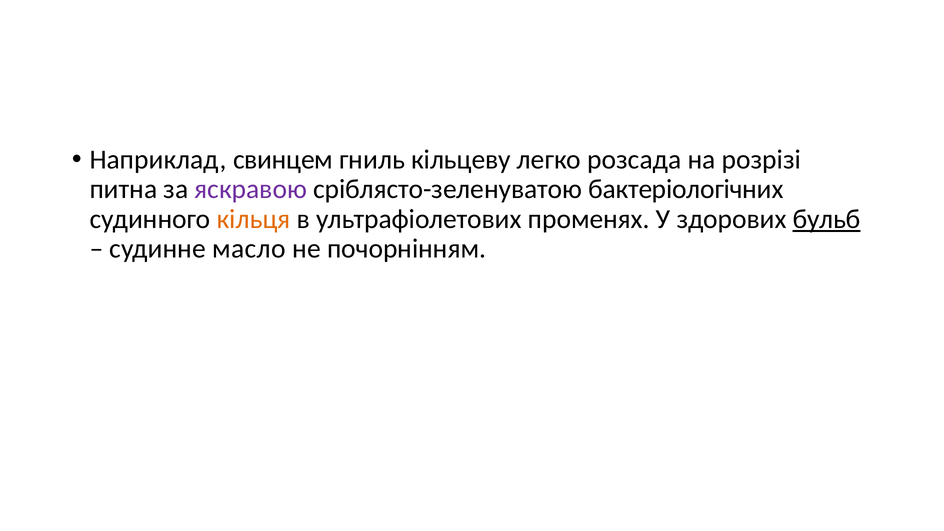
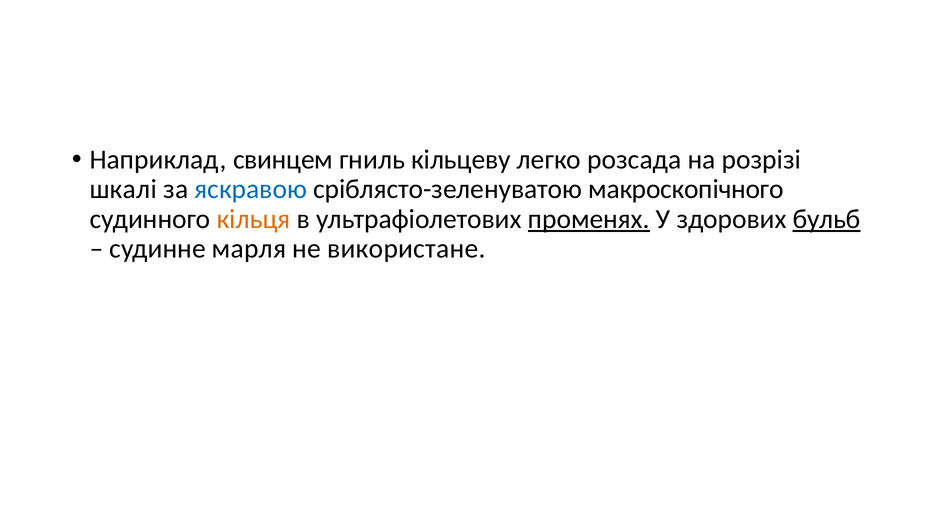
питна: питна -> шкалі
яскравою colour: purple -> blue
бактеріологічних: бактеріологічних -> макроскопічного
променях underline: none -> present
масло: масло -> марля
почорнінням: почорнінням -> використане
